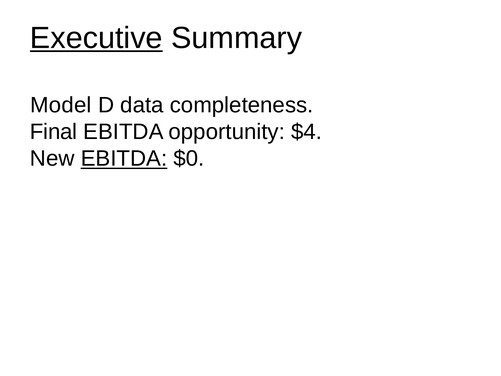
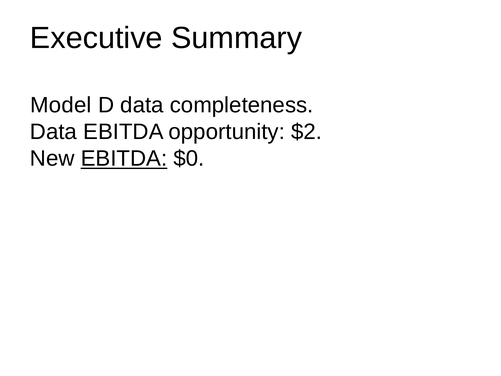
Executive underline: present -> none
Final at (54, 132): Final -> Data
$4: $4 -> $2
